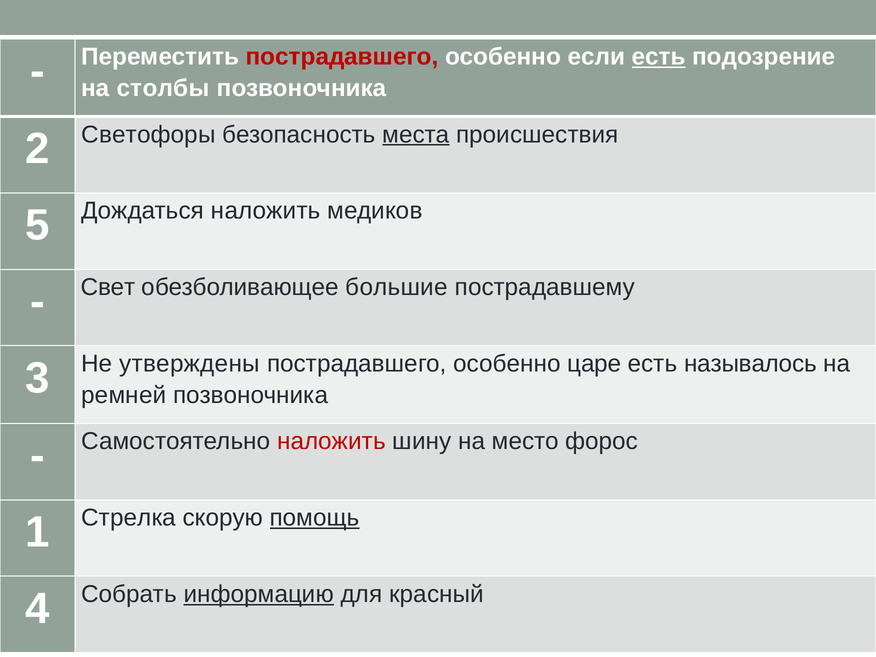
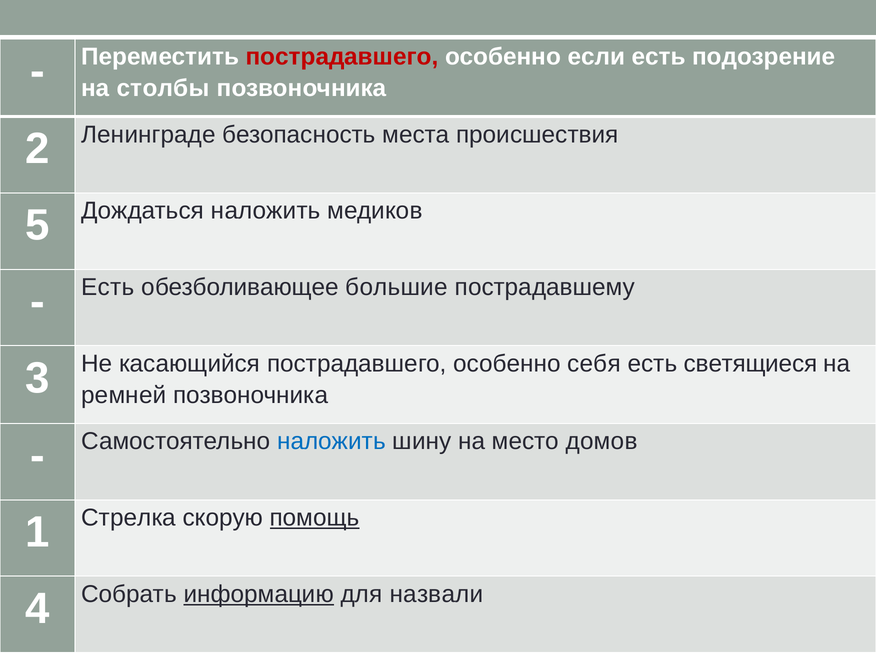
есть at (659, 57) underline: present -> none
Светофоры: Светофоры -> Ленинграде
места underline: present -> none
Свет at (108, 287): Свет -> Есть
утверждены: утверждены -> касающийся
царе: царе -> себя
называлось: называлось -> светящиеся
наложить at (331, 441) colour: red -> blue
форос: форос -> домов
красный: красный -> назвали
